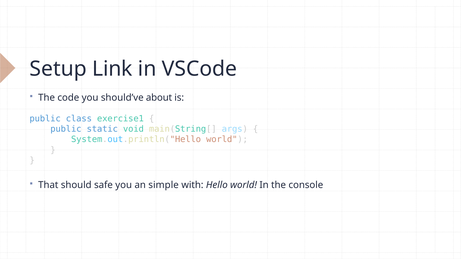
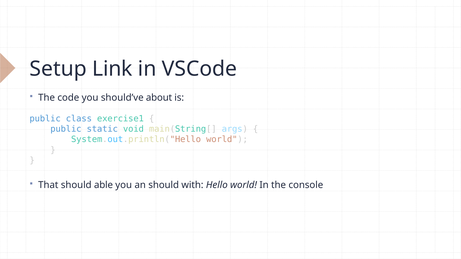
safe: safe -> able
an simple: simple -> should
